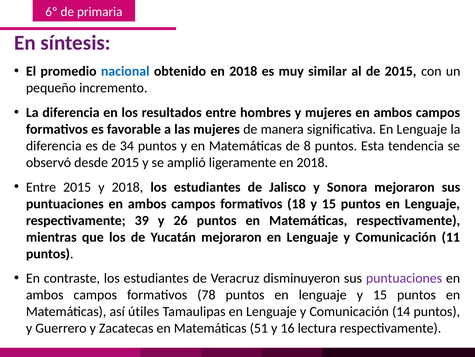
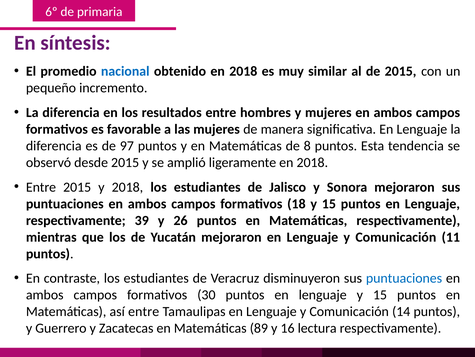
34: 34 -> 97
puntuaciones at (404, 278) colour: purple -> blue
78: 78 -> 30
así útiles: útiles -> entre
51: 51 -> 89
